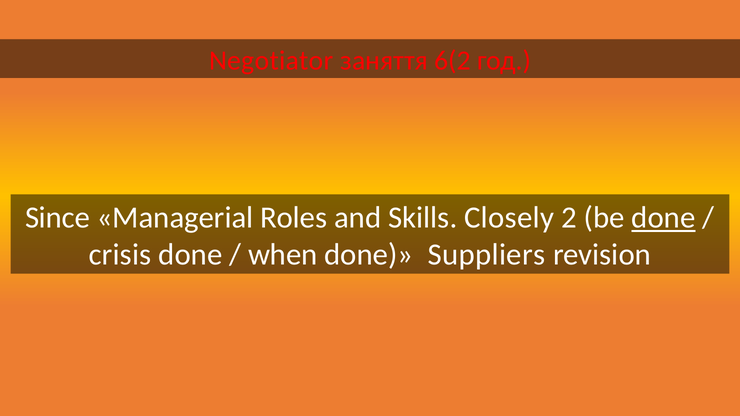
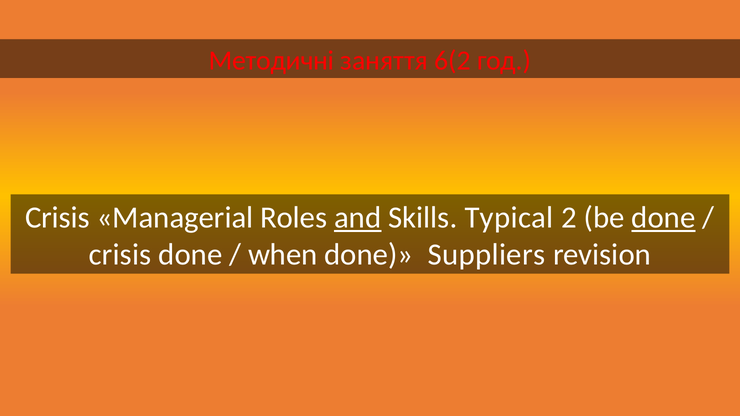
Negotiator: Negotiator -> Методичні
Since at (57, 218): Since -> Crisis
and underline: none -> present
Closely: Closely -> Typical
